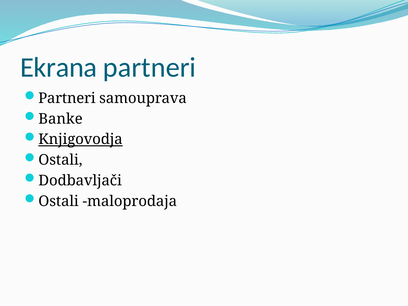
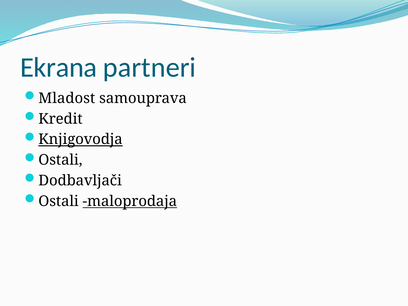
Partneri at (67, 98): Partneri -> Mladost
Banke: Banke -> Kredit
maloprodaja underline: none -> present
